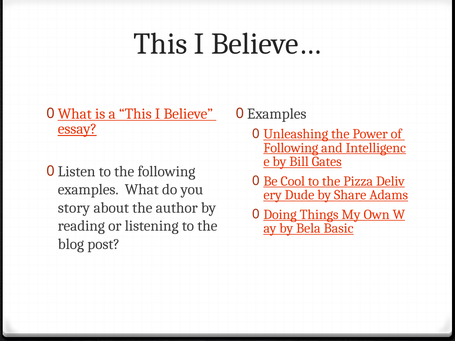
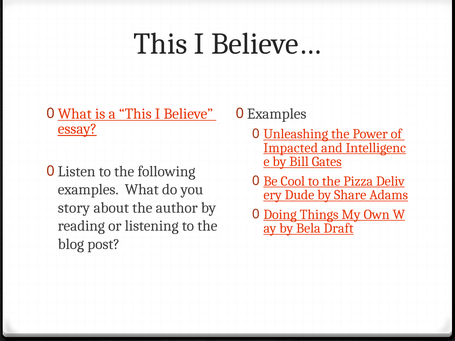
Following at (291, 148): Following -> Impacted
Basic: Basic -> Draft
